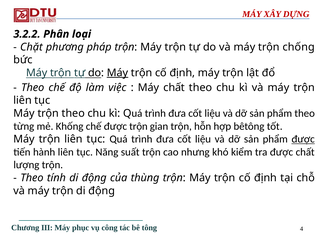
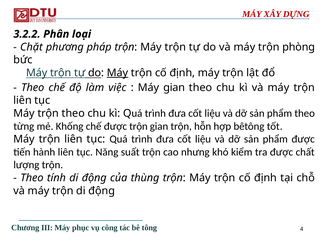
chống: chống -> phòng
Máy chất: chất -> gian
được at (303, 139) underline: present -> none
